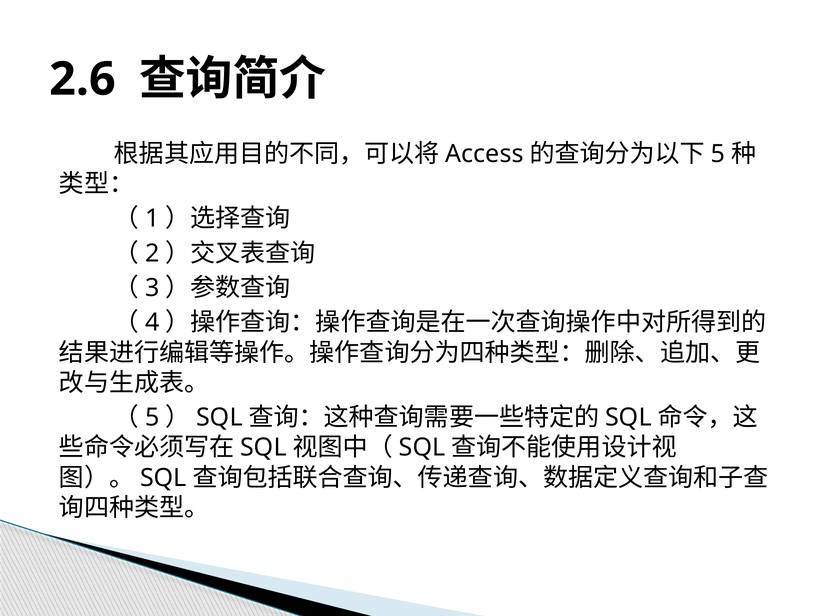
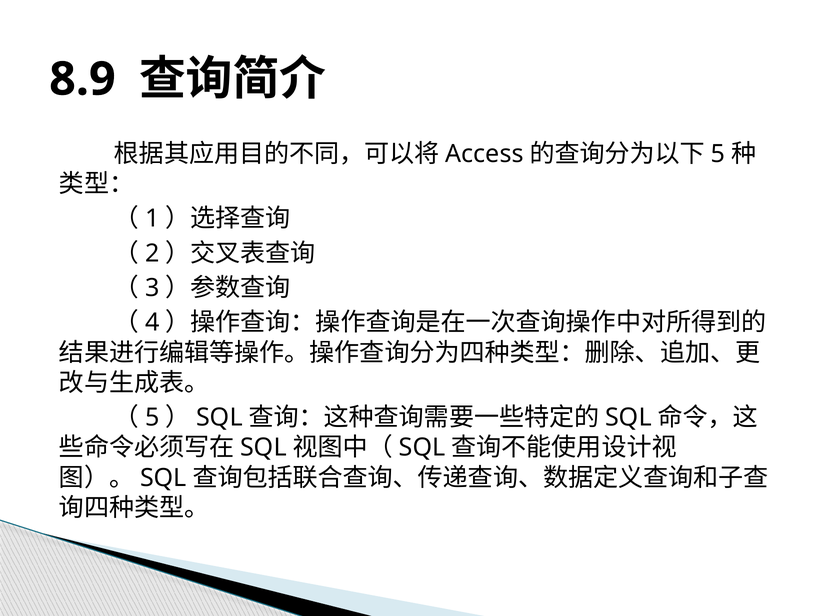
2.6: 2.6 -> 8.9
